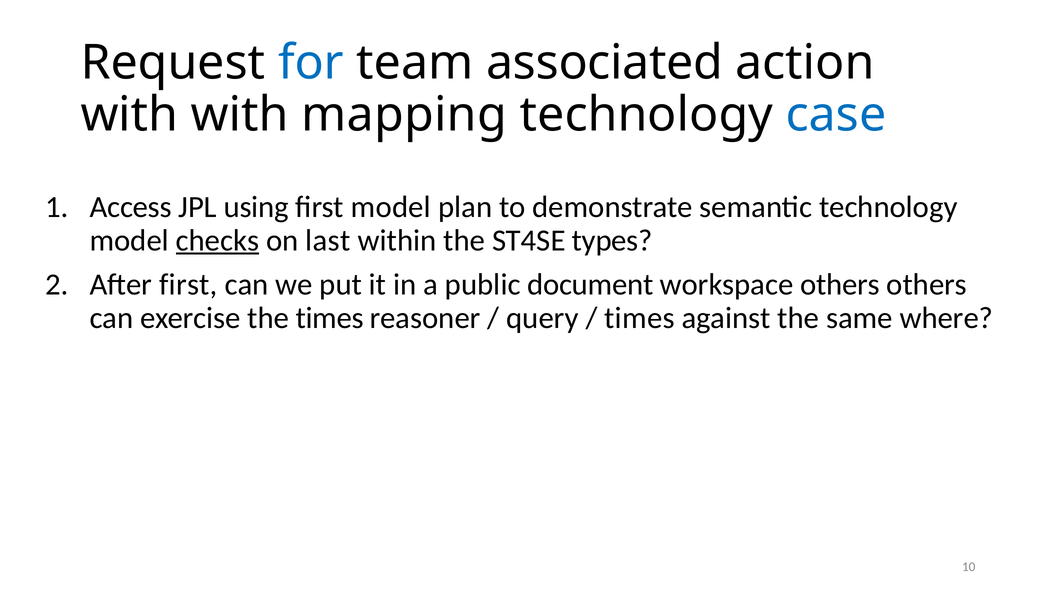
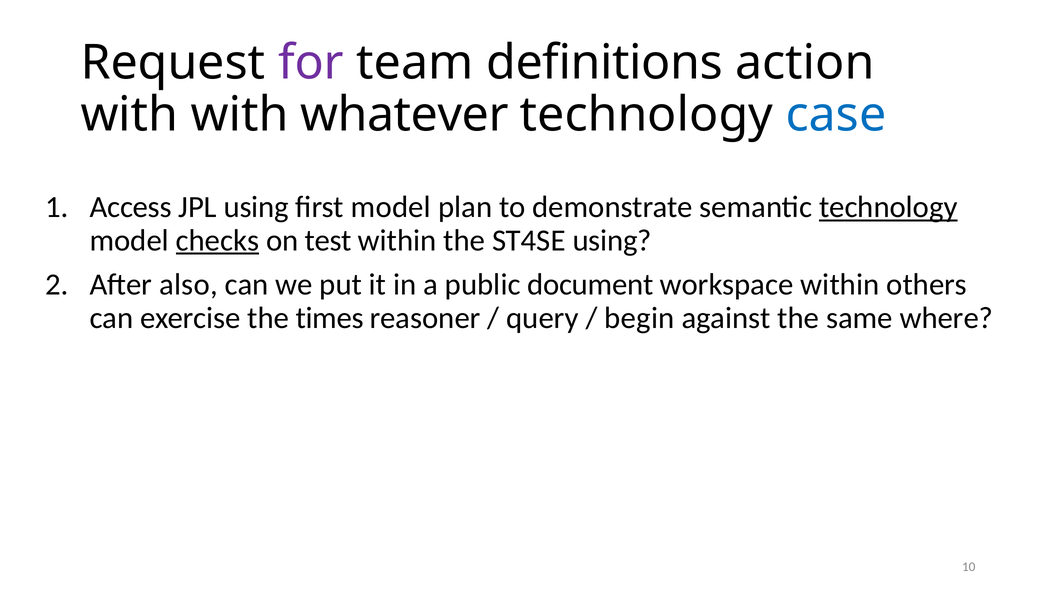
for colour: blue -> purple
associated: associated -> definitions
mapping: mapping -> whatever
technology at (888, 207) underline: none -> present
last: last -> test
ST4SE types: types -> using
After first: first -> also
workspace others: others -> within
times at (640, 318): times -> begin
